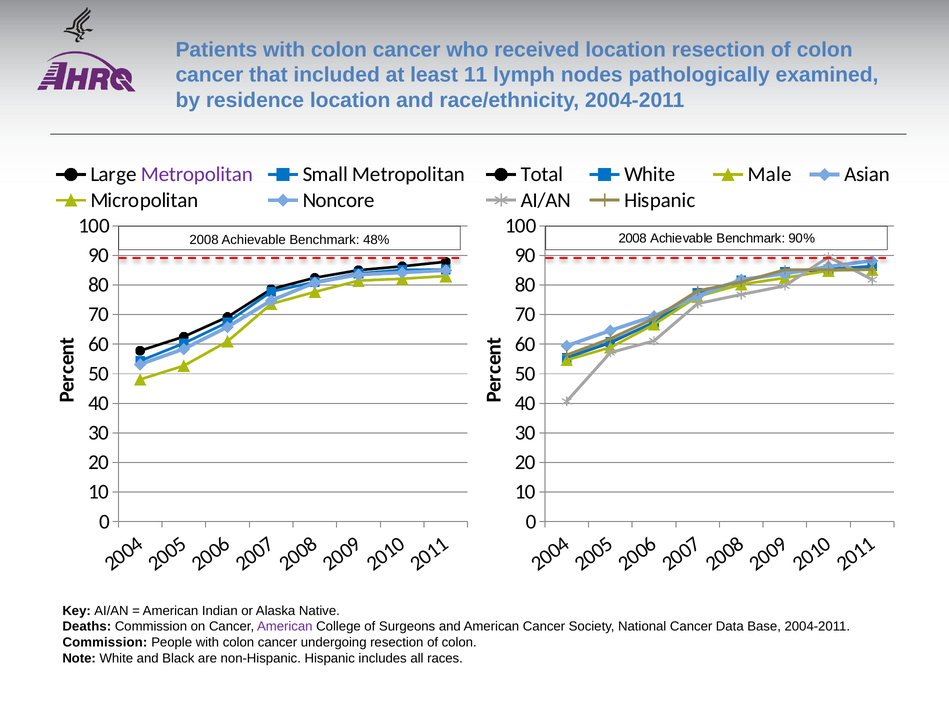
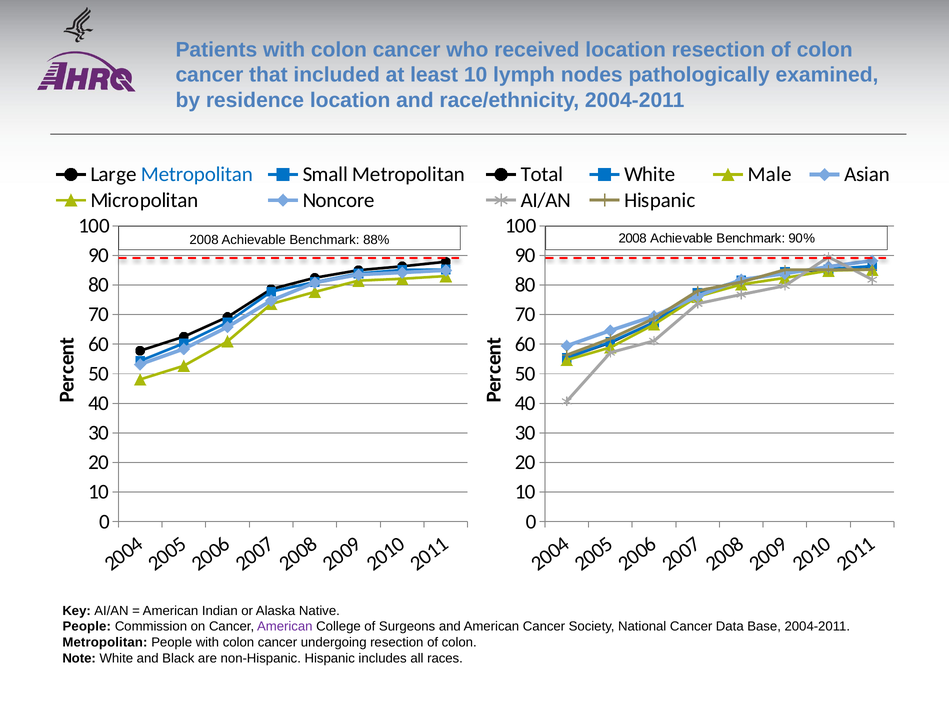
least 11: 11 -> 10
Metropolitan at (197, 175) colour: purple -> blue
48%: 48% -> 88%
Deaths at (87, 627): Deaths -> People
Commission at (105, 643): Commission -> Metropolitan
